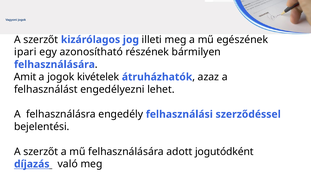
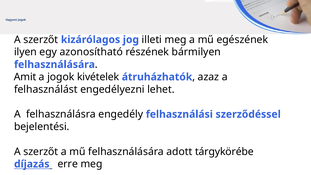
ipari: ipari -> ilyen
jogutódként: jogutódként -> tárgykörébe
való: való -> erre
